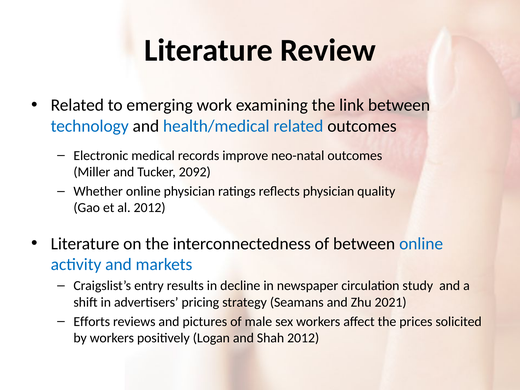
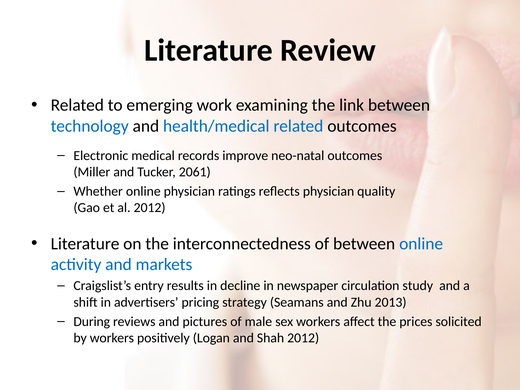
2092: 2092 -> 2061
2021: 2021 -> 2013
Efforts: Efforts -> During
